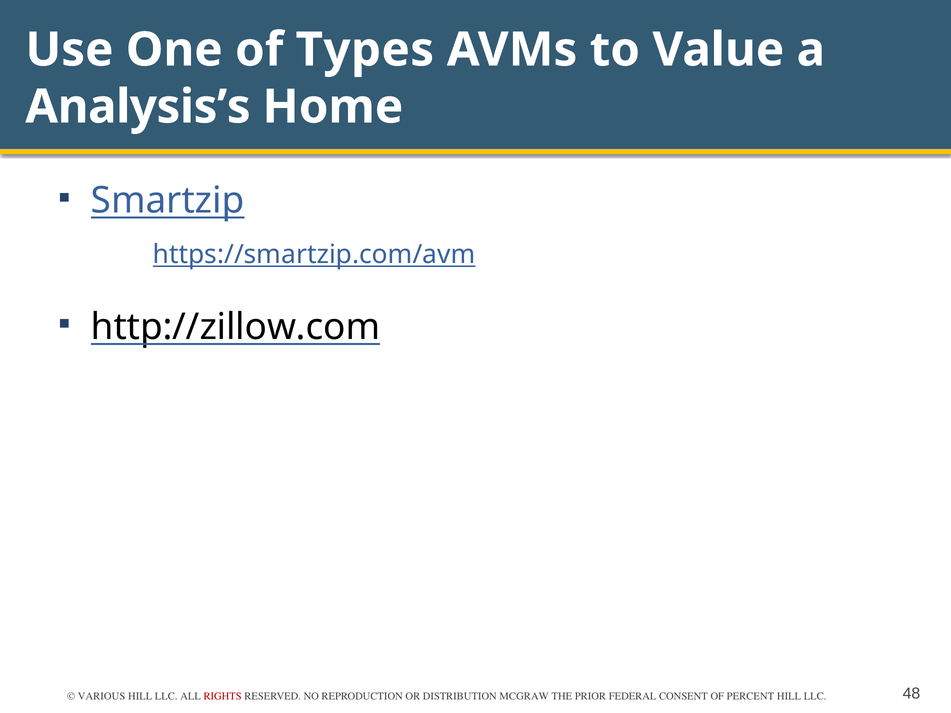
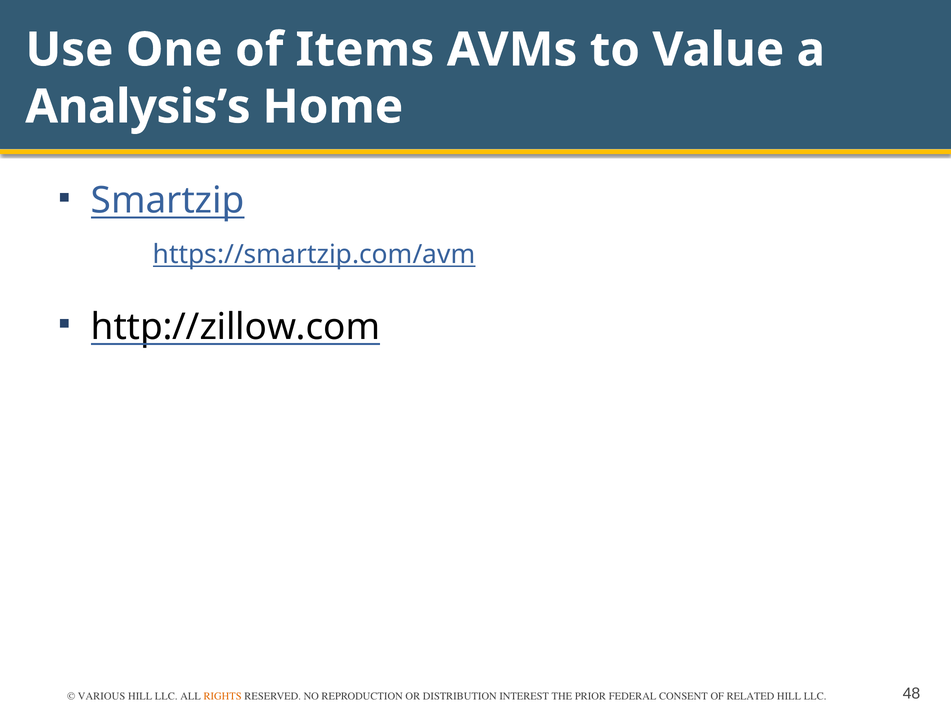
Types: Types -> Items
RIGHTS colour: red -> orange
MCGRAW: MCGRAW -> INTEREST
PERCENT: PERCENT -> RELATED
